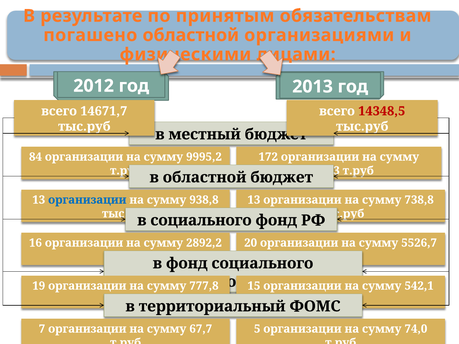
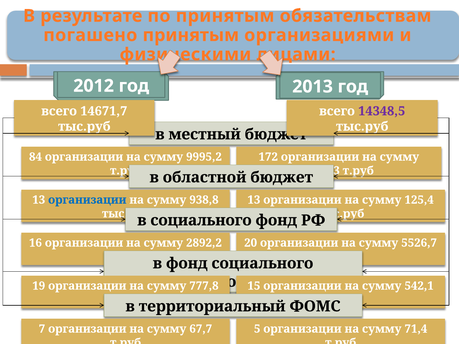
погашено областной: областной -> принятым
14348,5 colour: red -> purple
738,8: 738,8 -> 125,4
74,0: 74,0 -> 71,4
